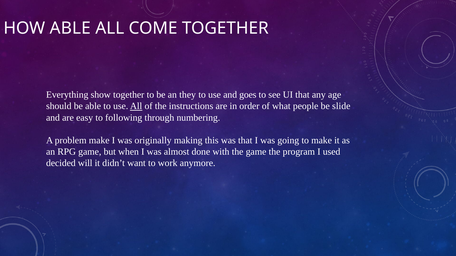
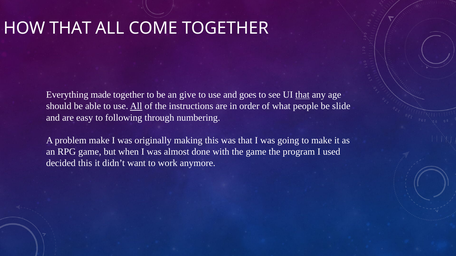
HOW ABLE: ABLE -> THAT
show: show -> made
they: they -> give
that at (302, 95) underline: none -> present
decided will: will -> this
